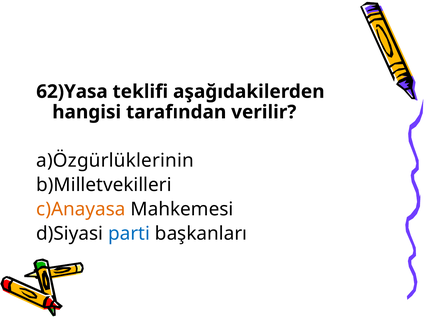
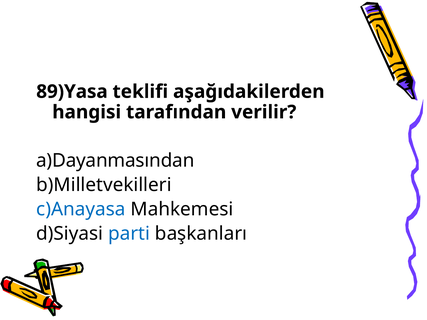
62)Yasa: 62)Yasa -> 89)Yasa
a)Özgürlüklerinin: a)Özgürlüklerinin -> a)Dayanmasından
c)Anayasa colour: orange -> blue
